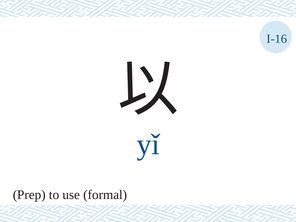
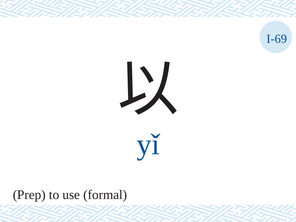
I-16: I-16 -> I-69
